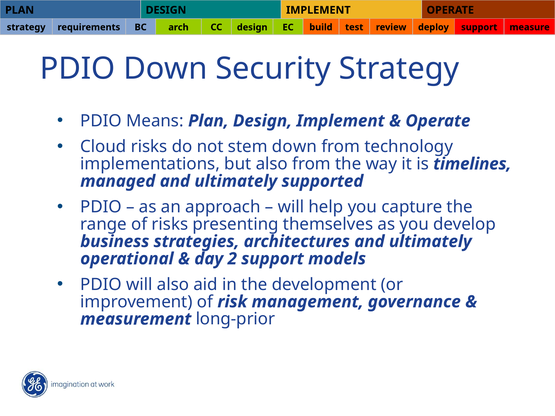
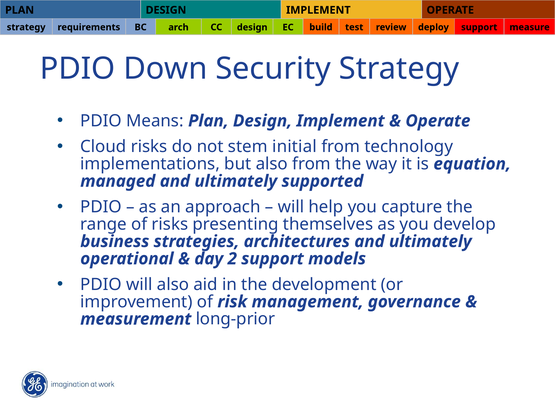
stem down: down -> initial
timelines: timelines -> equation
